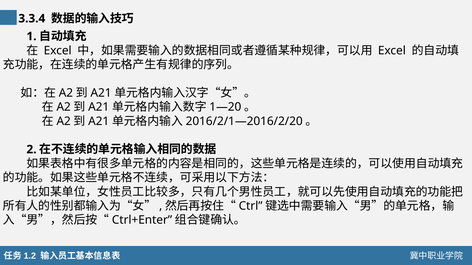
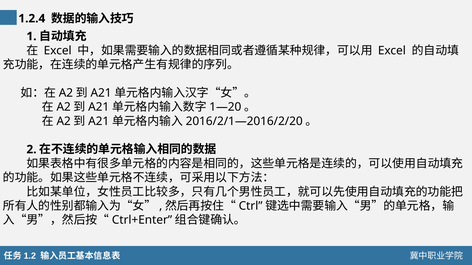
3.3.4: 3.3.4 -> 1.2.4
